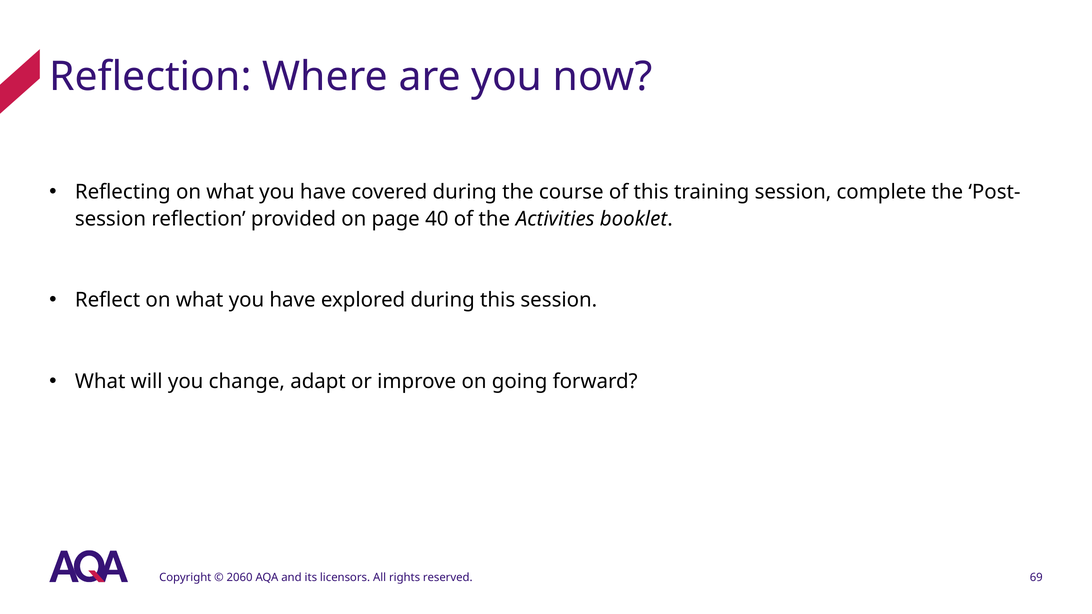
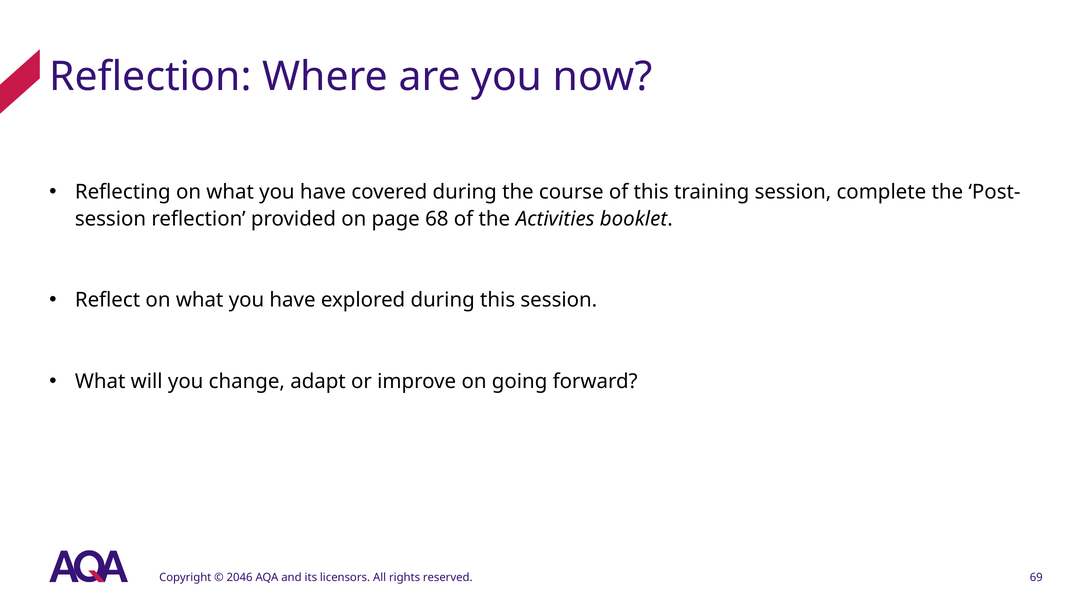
40: 40 -> 68
2060: 2060 -> 2046
